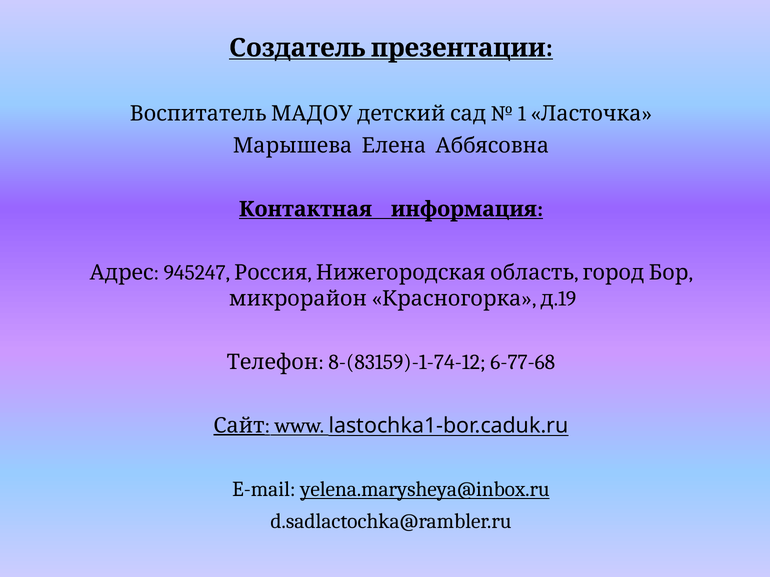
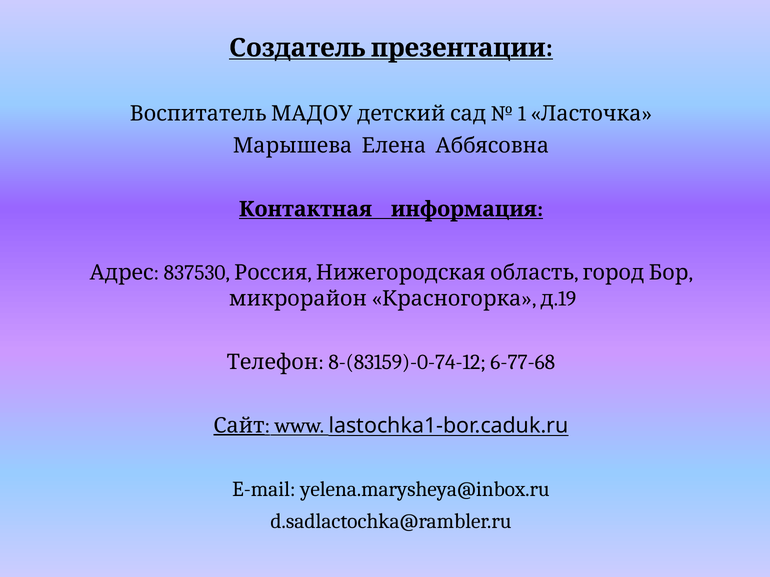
945247: 945247 -> 837530
8-(83159)-1-74-12: 8-(83159)-1-74-12 -> 8-(83159)-0-74-12
yelena.marysheya@inbox.ru underline: present -> none
